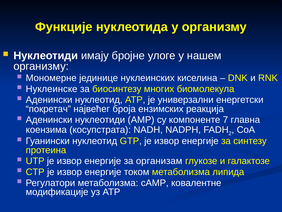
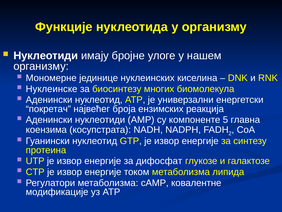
7: 7 -> 5
организам: организам -> дифосфат
